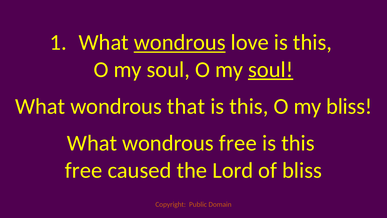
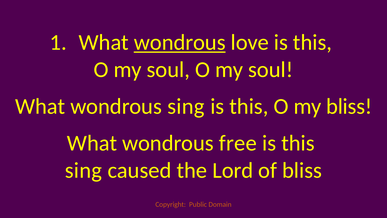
soul at (271, 69) underline: present -> none
wondrous that: that -> sing
free at (84, 170): free -> sing
